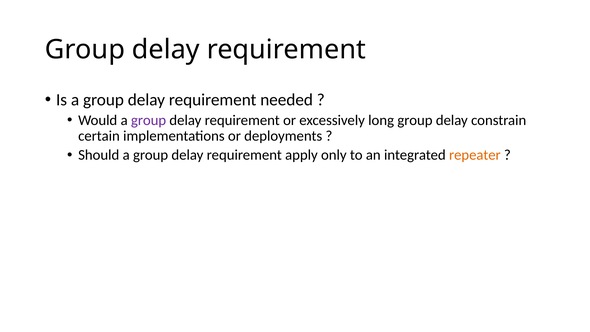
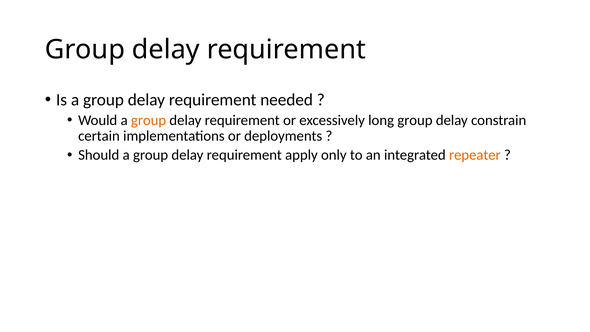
group at (149, 120) colour: purple -> orange
